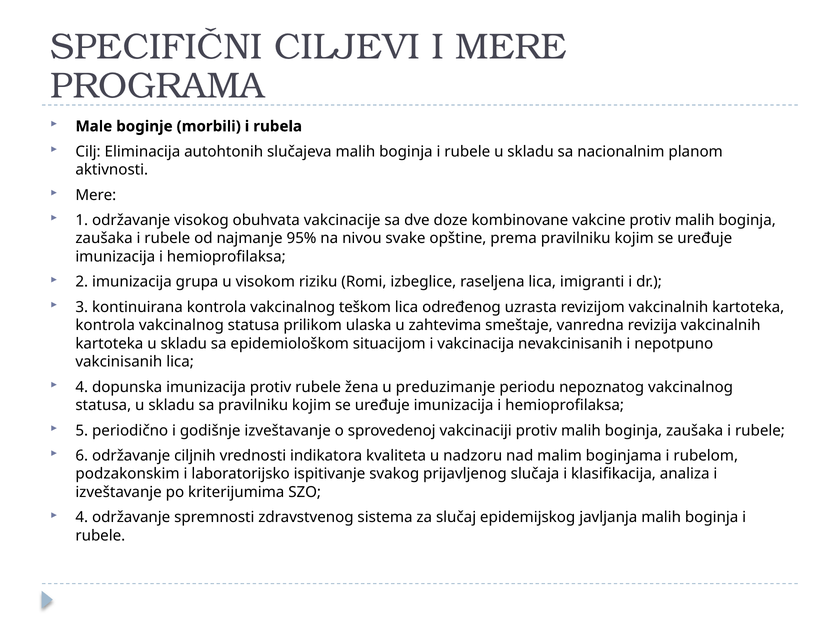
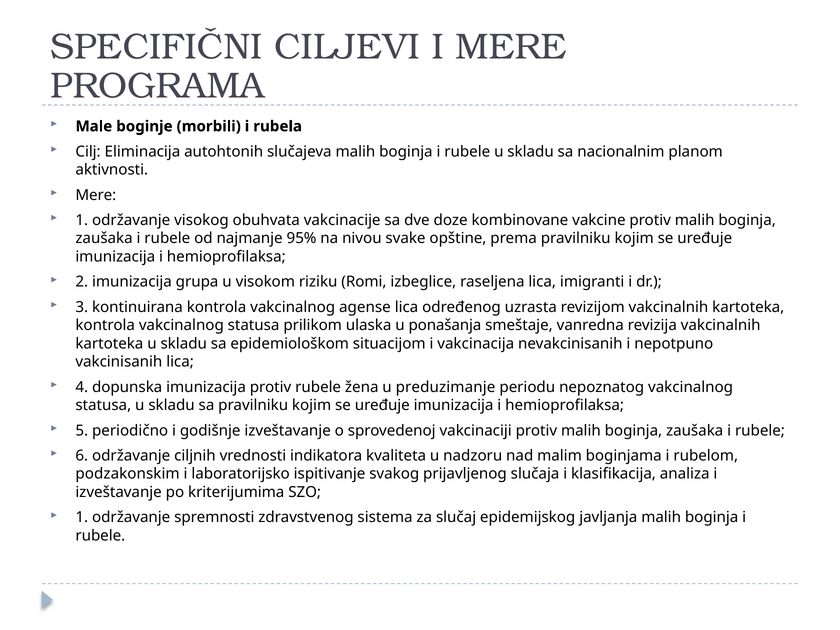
teškom: teškom -> agense
zahtevima: zahtevima -> ponašanja
4 at (82, 517): 4 -> 1
